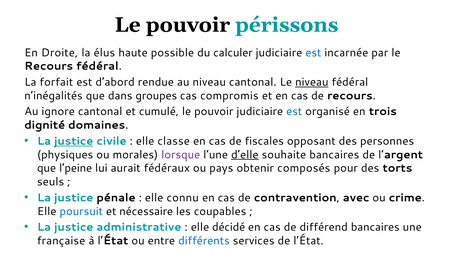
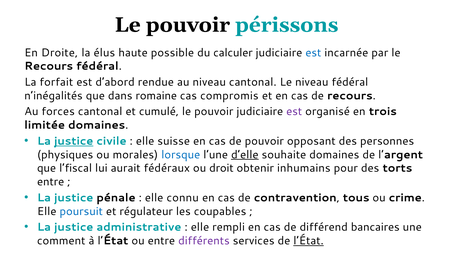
niveau at (312, 82) underline: present -> none
groupes: groupes -> romaine
ignore: ignore -> forces
est at (294, 111) colour: blue -> purple
dignité: dignité -> limitée
classe: classe -> suisse
de fiscales: fiscales -> pouvoir
lorsque colour: purple -> blue
souhaite bancaires: bancaires -> domaines
l’peine: l’peine -> l’fiscal
pays: pays -> droit
composés: composés -> inhumains
seuls at (51, 182): seuls -> entre
avec: avec -> tous
nécessaire: nécessaire -> régulateur
décidé: décidé -> rempli
française: française -> comment
différents colour: blue -> purple
l’État at (309, 241) underline: none -> present
